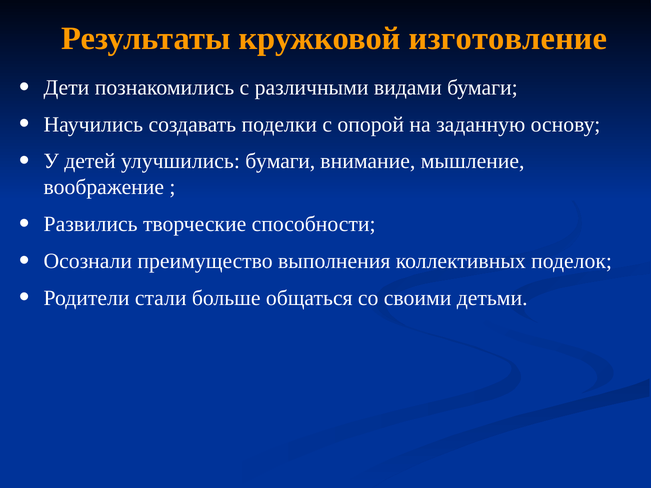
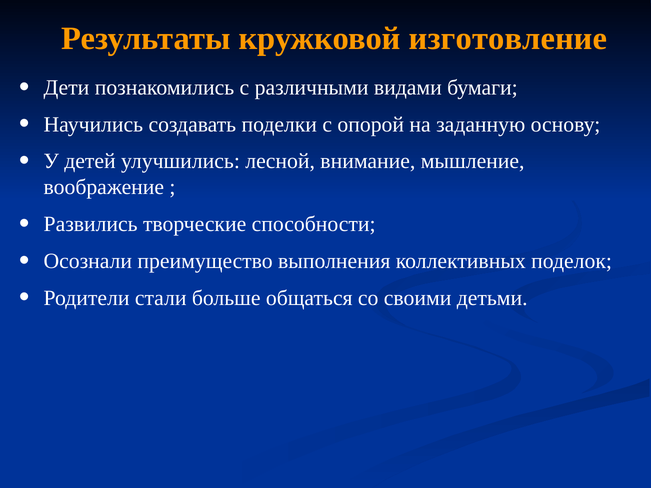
улучшились бумаги: бумаги -> лесной
